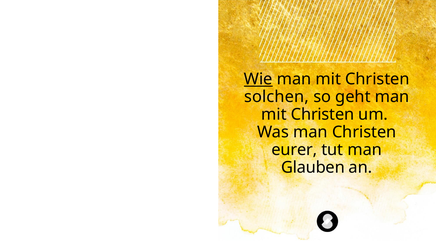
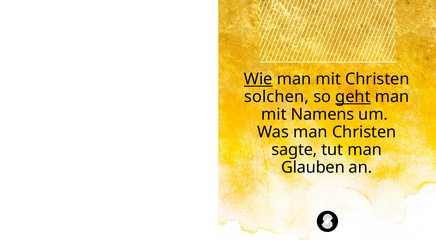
geht underline: none -> present
Christen at (323, 115): Christen -> Namens
eurer: eurer -> sagte
